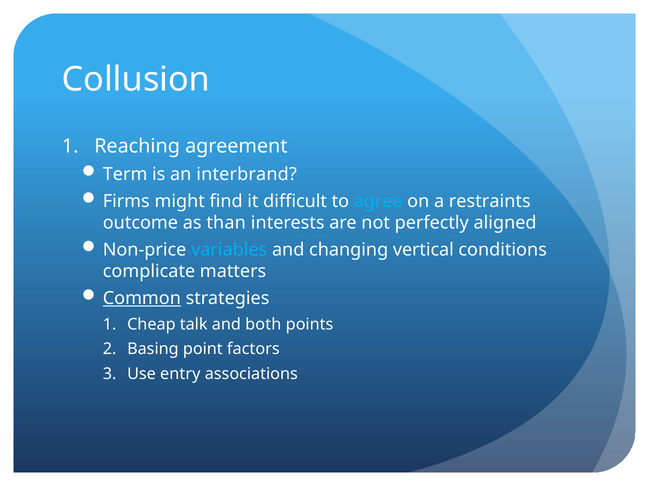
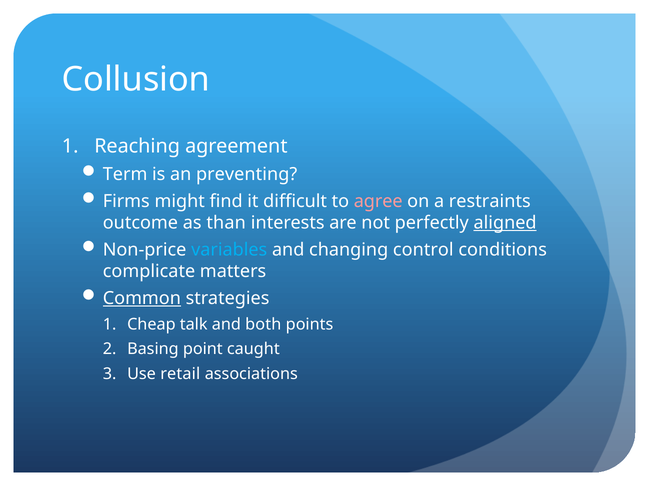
interbrand: interbrand -> preventing
agree colour: light blue -> pink
aligned underline: none -> present
vertical: vertical -> control
factors: factors -> caught
entry: entry -> retail
